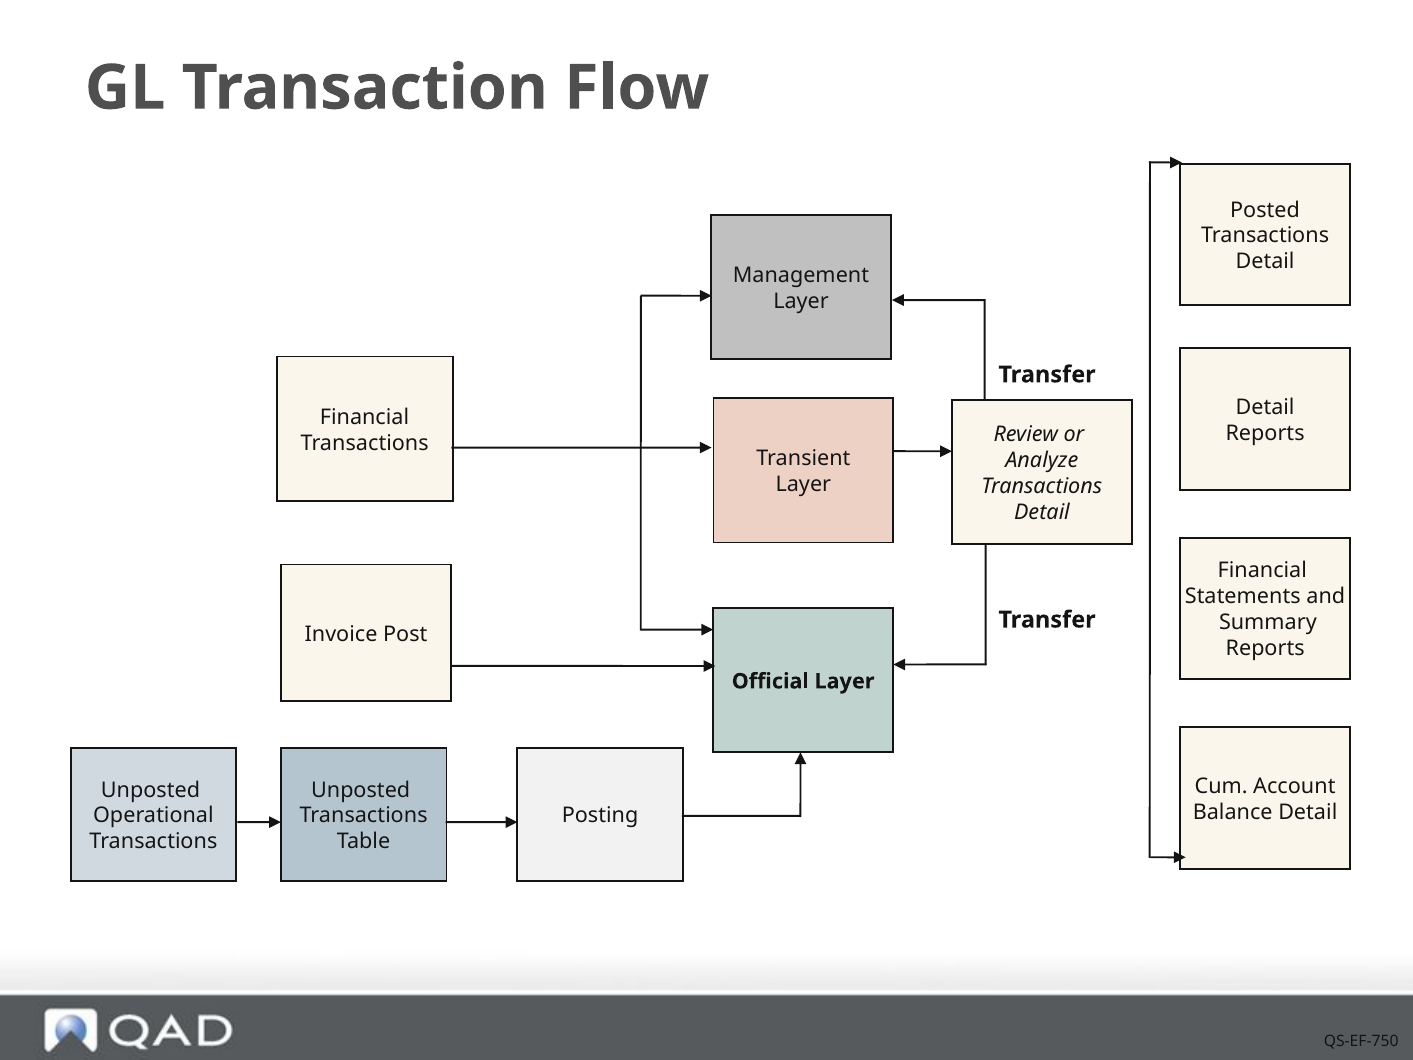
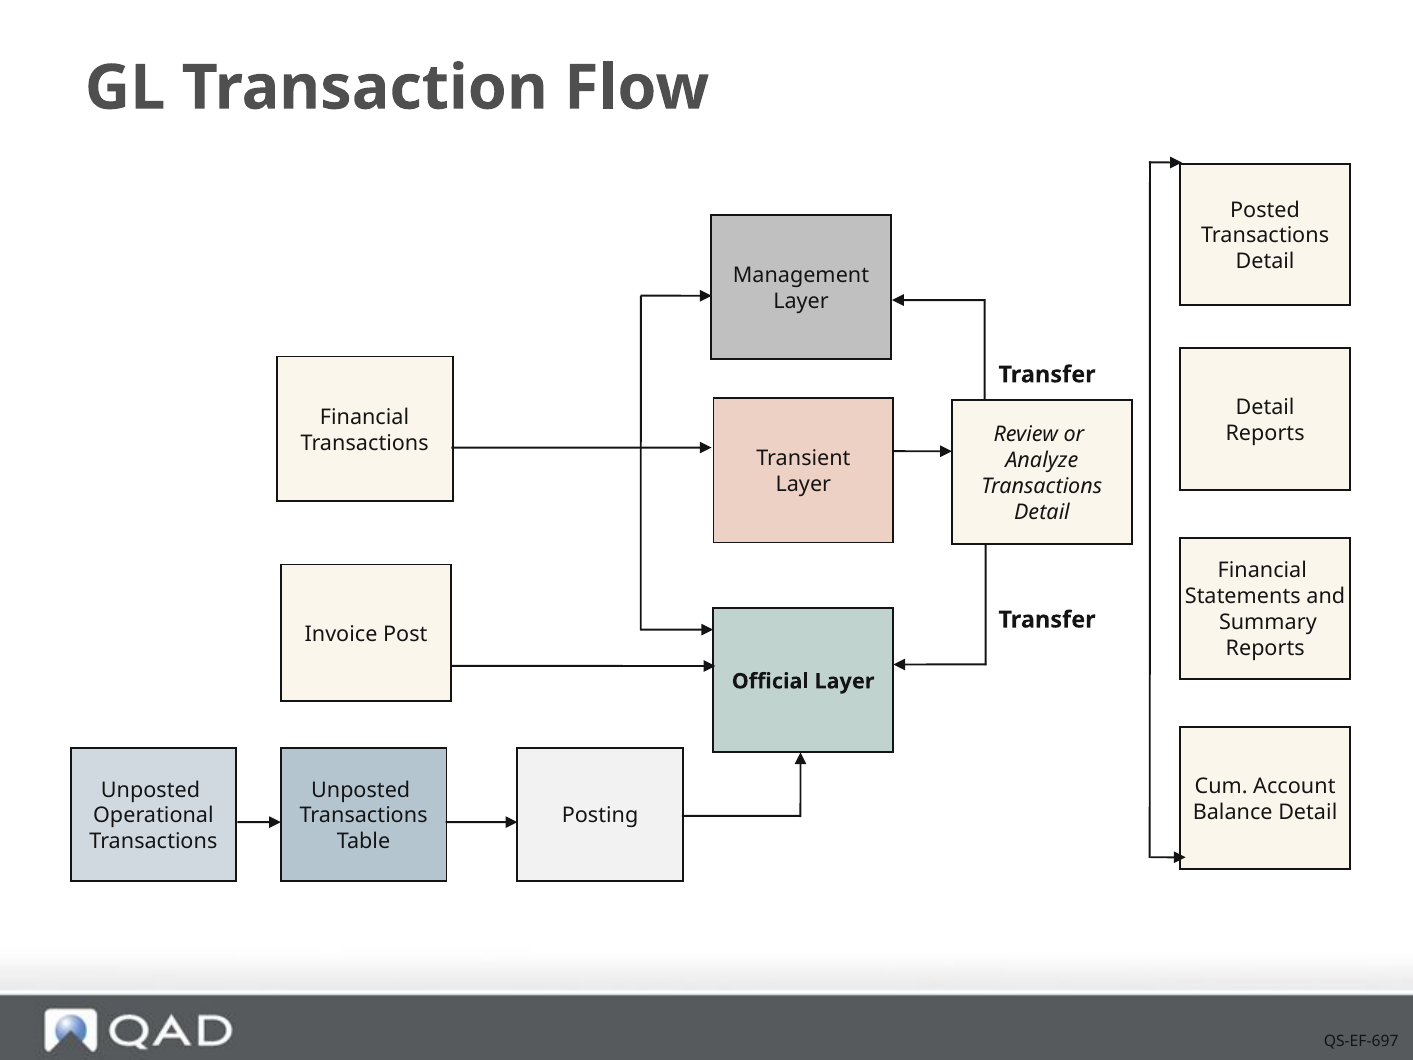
QS-EF-750: QS-EF-750 -> QS-EF-697
